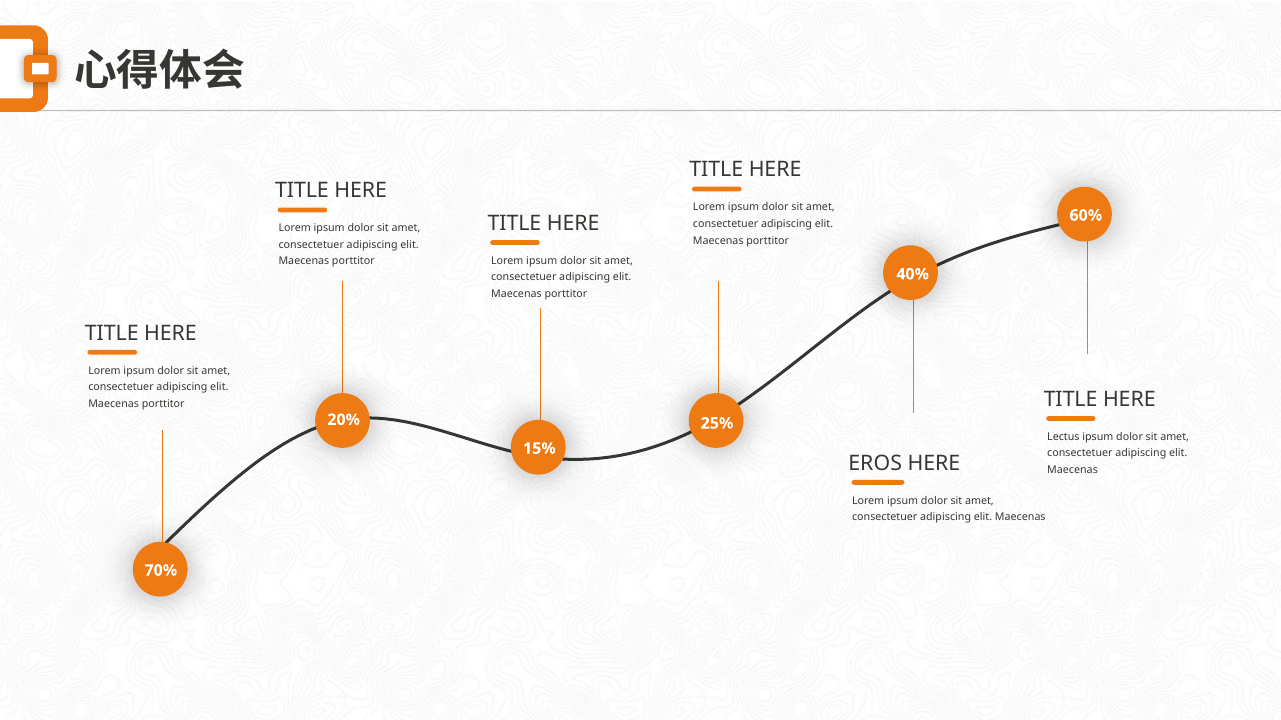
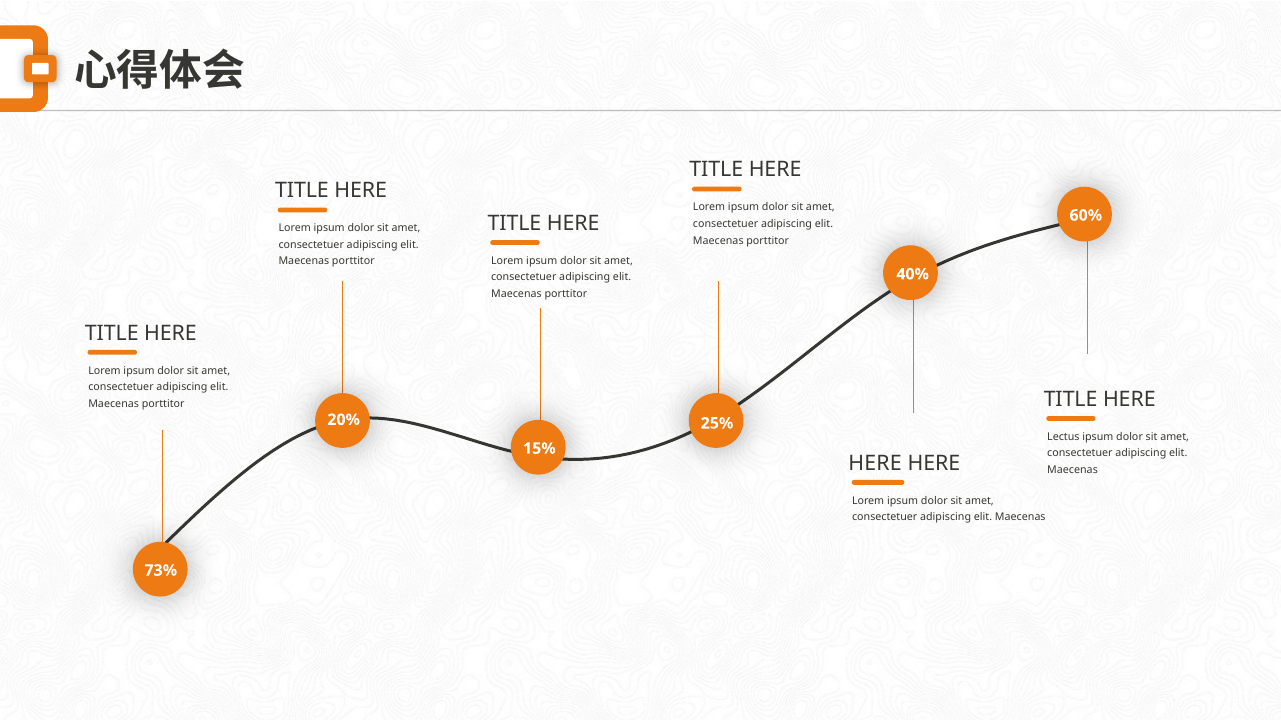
EROS at (875, 463): EROS -> HERE
70%: 70% -> 73%
